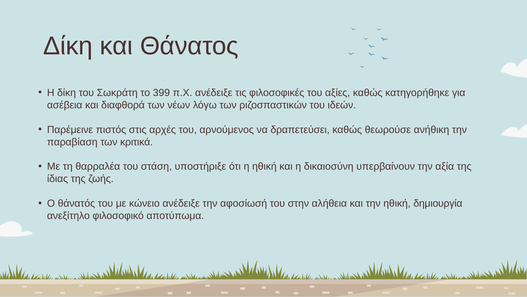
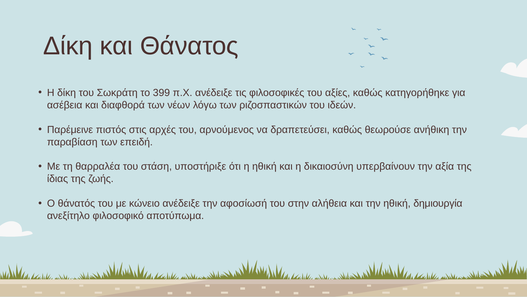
κριτικά: κριτικά -> επειδή
